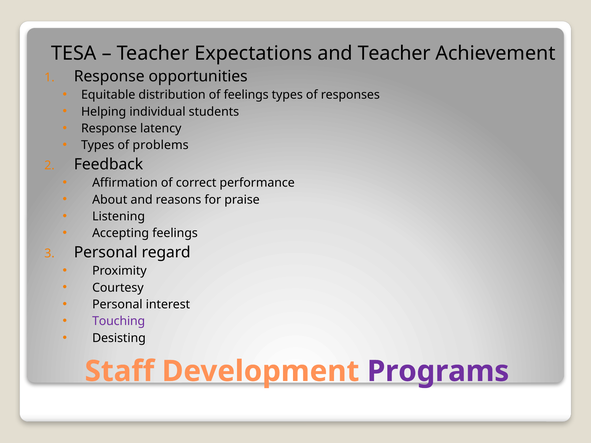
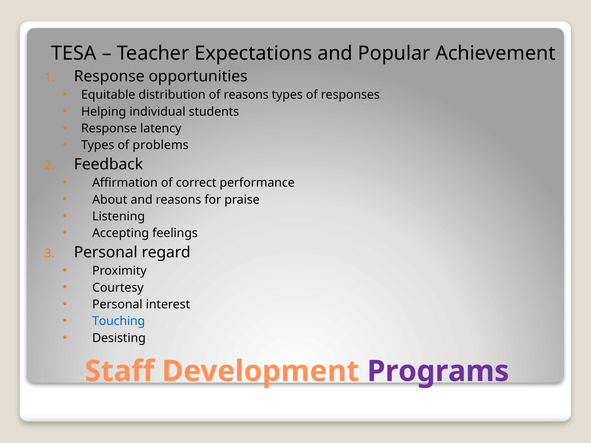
and Teacher: Teacher -> Popular
of feelings: feelings -> reasons
Touching colour: purple -> blue
